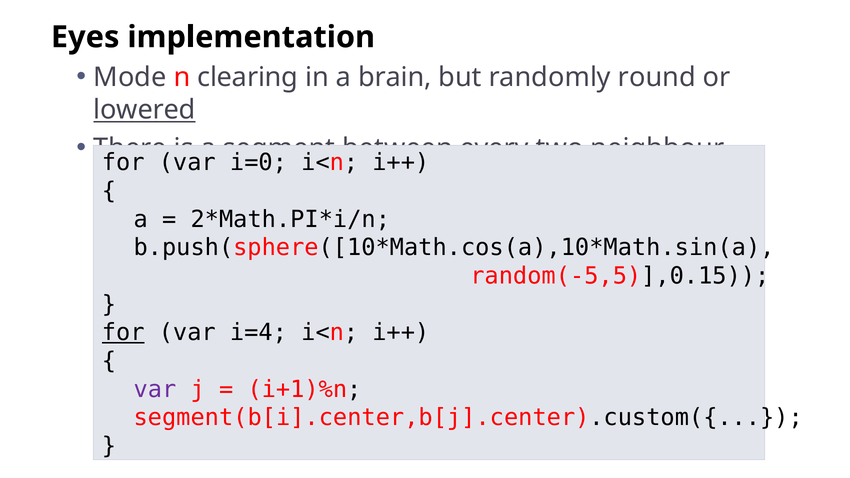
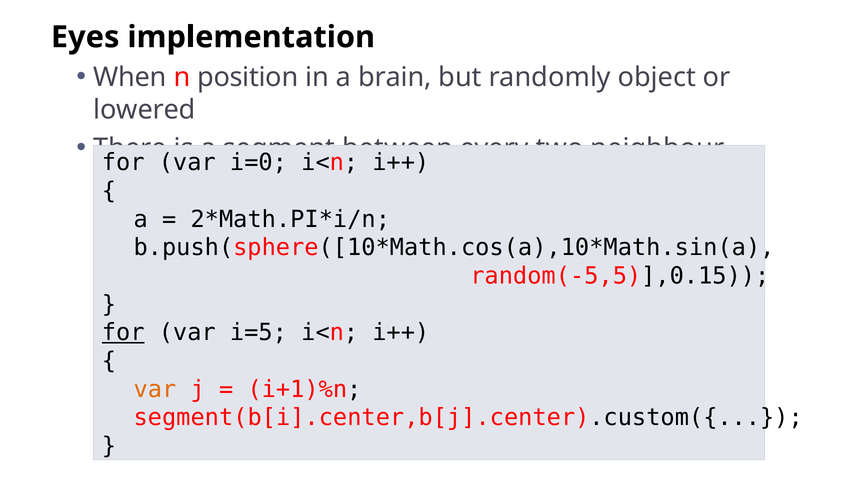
Mode: Mode -> When
clearing: clearing -> position
round: round -> object
lowered underline: present -> none
i=4: i=4 -> i=5
var at (155, 389) colour: purple -> orange
